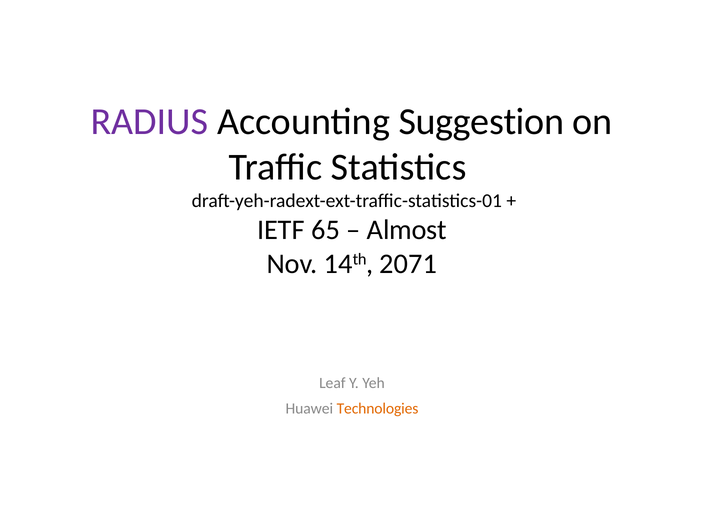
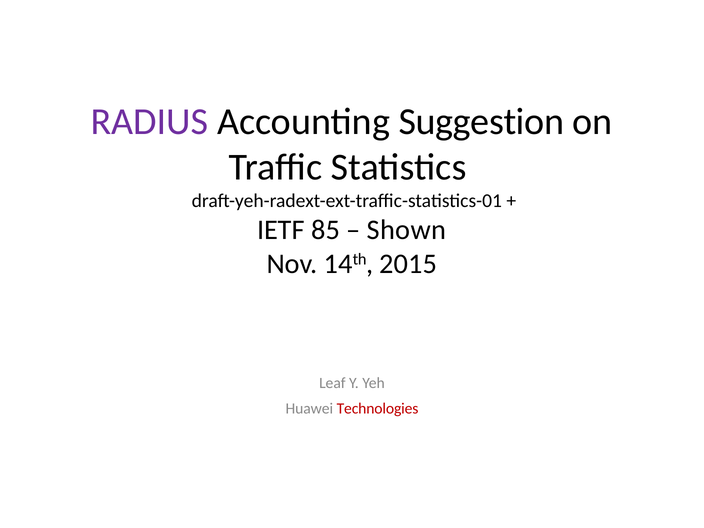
65: 65 -> 85
Almost: Almost -> Shown
2071: 2071 -> 2015
Technologies colour: orange -> red
